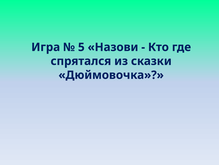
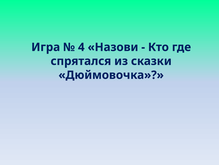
5: 5 -> 4
